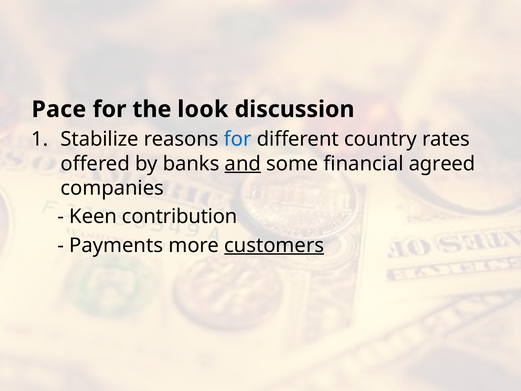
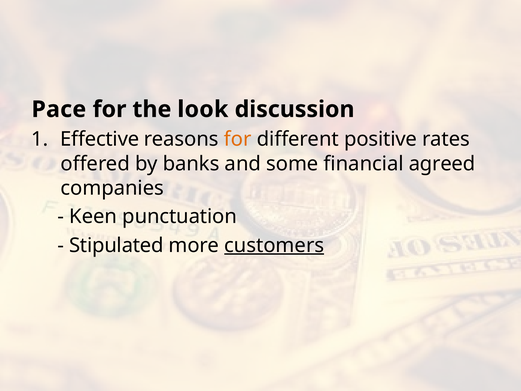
Stabilize: Stabilize -> Effective
for at (238, 139) colour: blue -> orange
country: country -> positive
and underline: present -> none
contribution: contribution -> punctuation
Payments: Payments -> Stipulated
